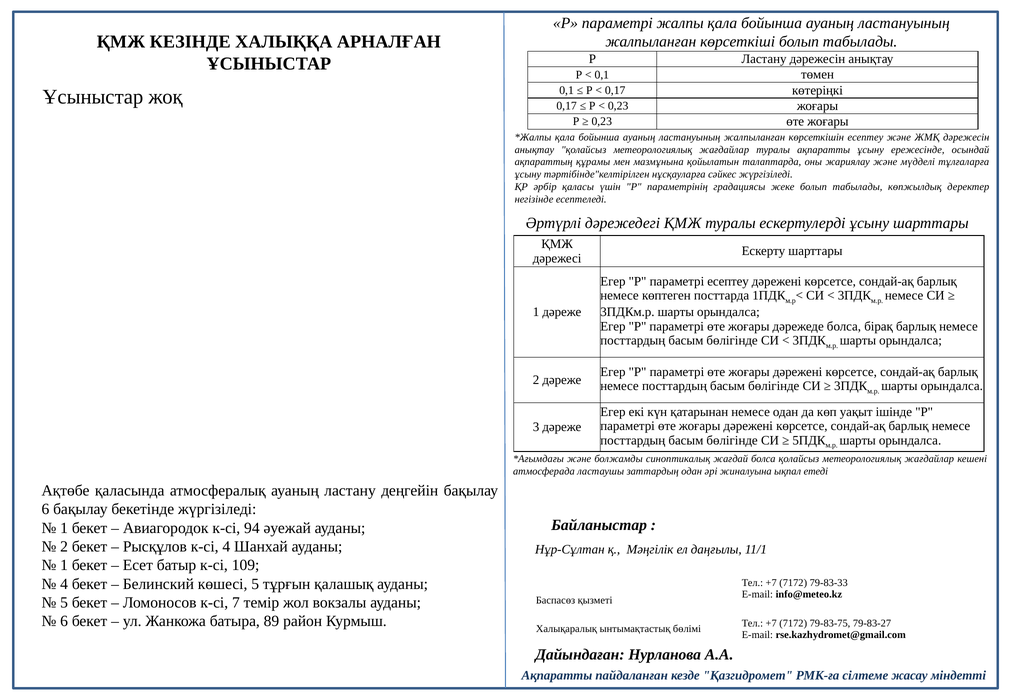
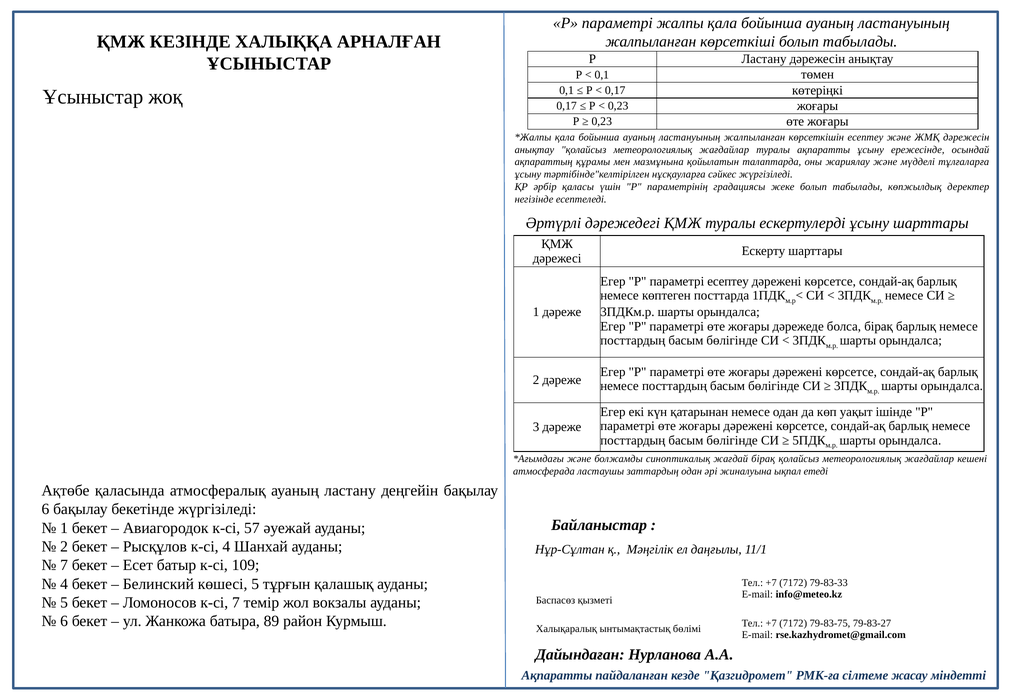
жағдай болса: болса -> бірақ
94: 94 -> 57
1 at (64, 565): 1 -> 7
